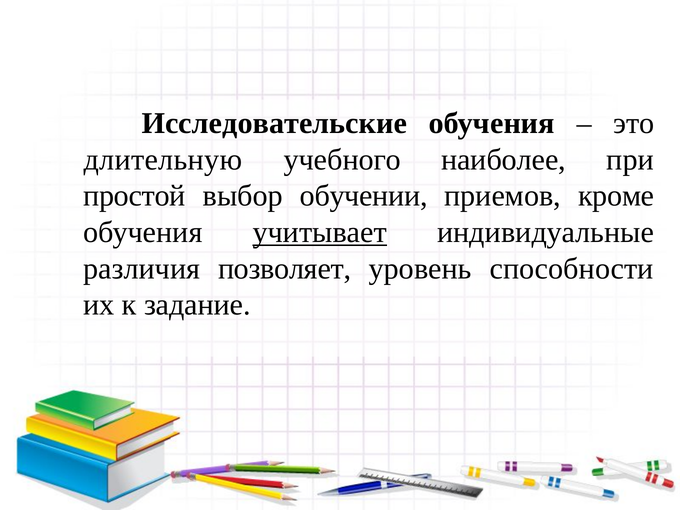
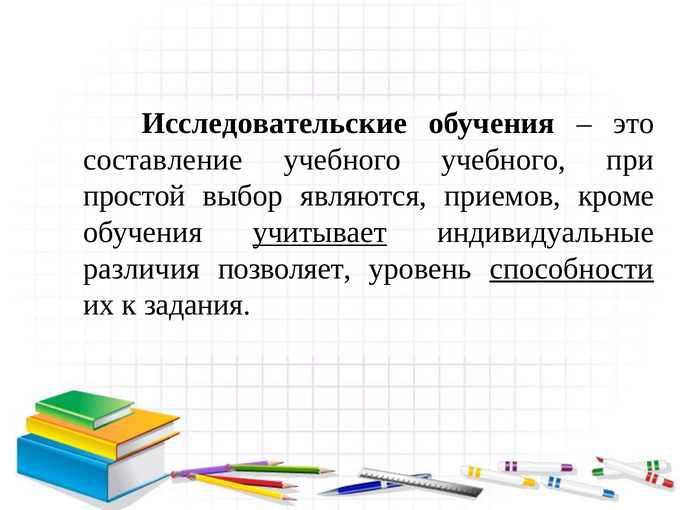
длительную: длительную -> составление
учебного наиболее: наиболее -> учебного
обучении: обучении -> являются
способности underline: none -> present
задание: задание -> задания
